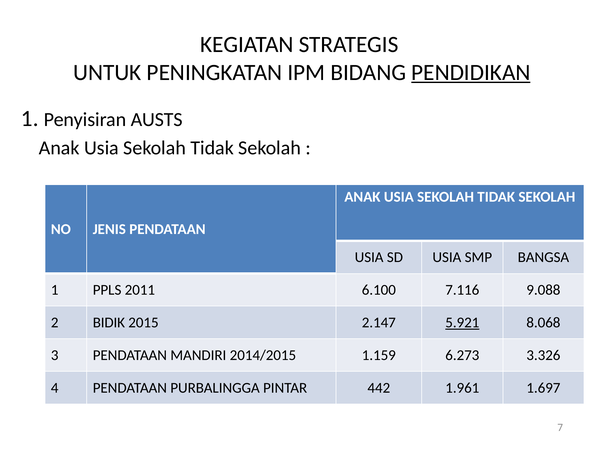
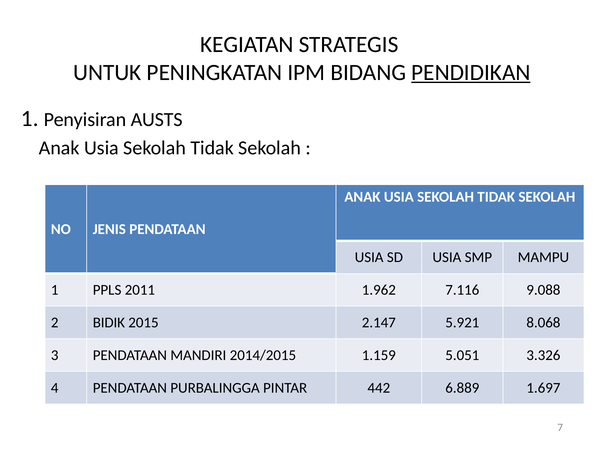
BANGSA: BANGSA -> MAMPU
6.100: 6.100 -> 1.962
5.921 underline: present -> none
6.273: 6.273 -> 5.051
1.961: 1.961 -> 6.889
